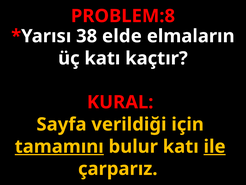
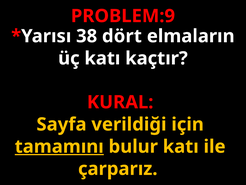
PROBLEM:8: PROBLEM:8 -> PROBLEM:9
elde: elde -> dört
ile underline: present -> none
